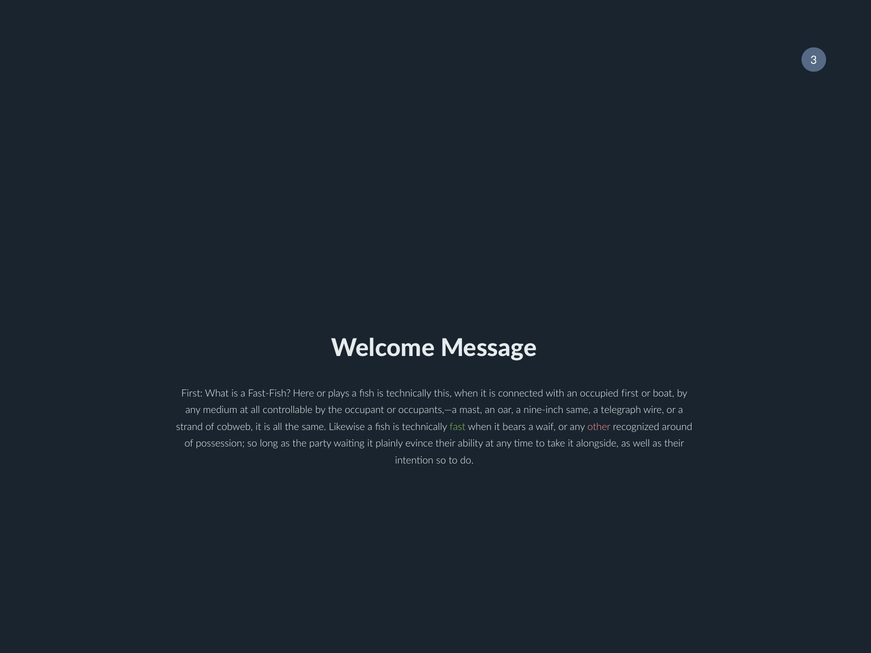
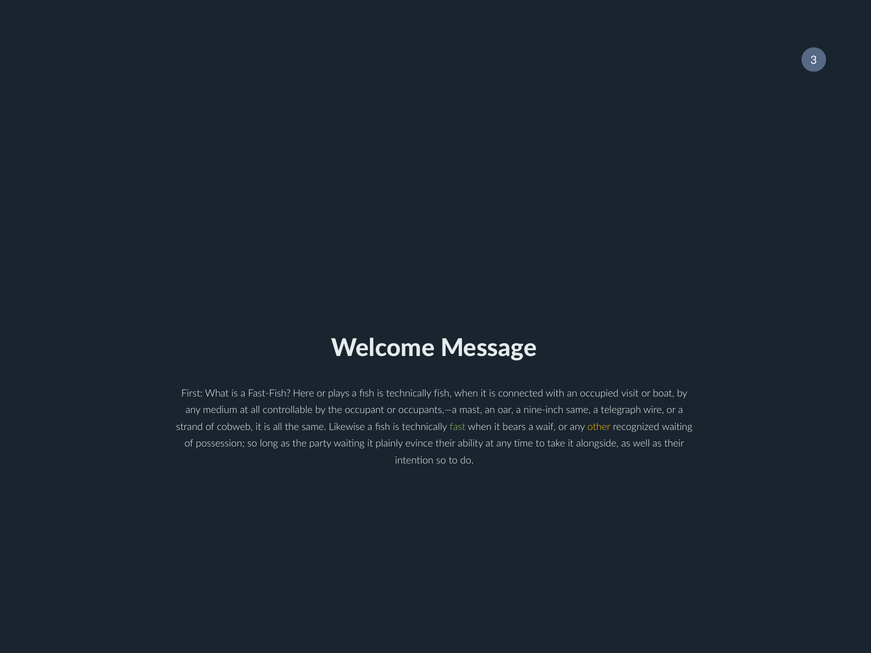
technically this: this -> fish
occupied first: first -> visit
other colour: pink -> yellow
recognized around: around -> waiting
